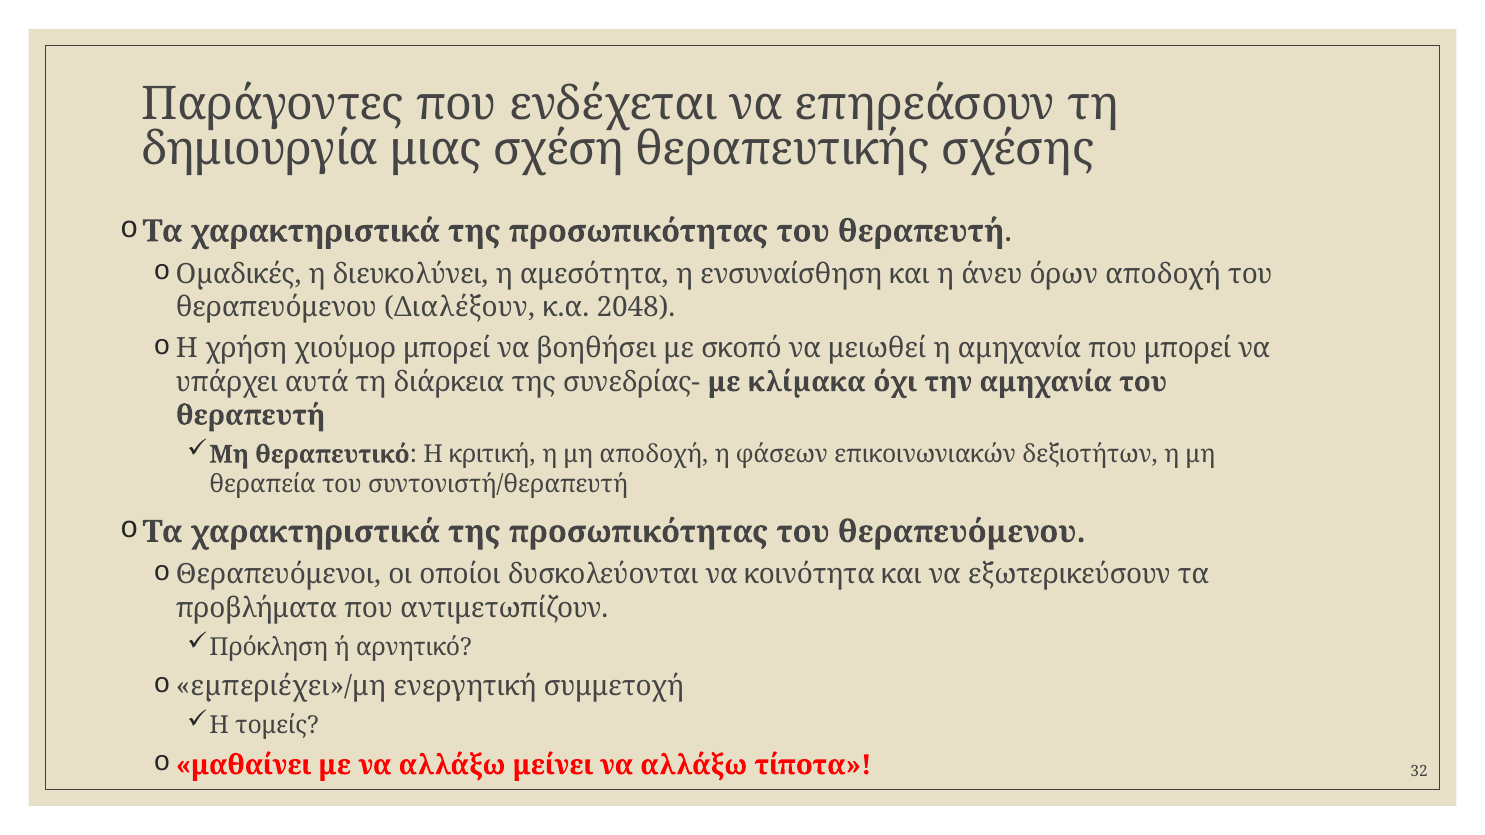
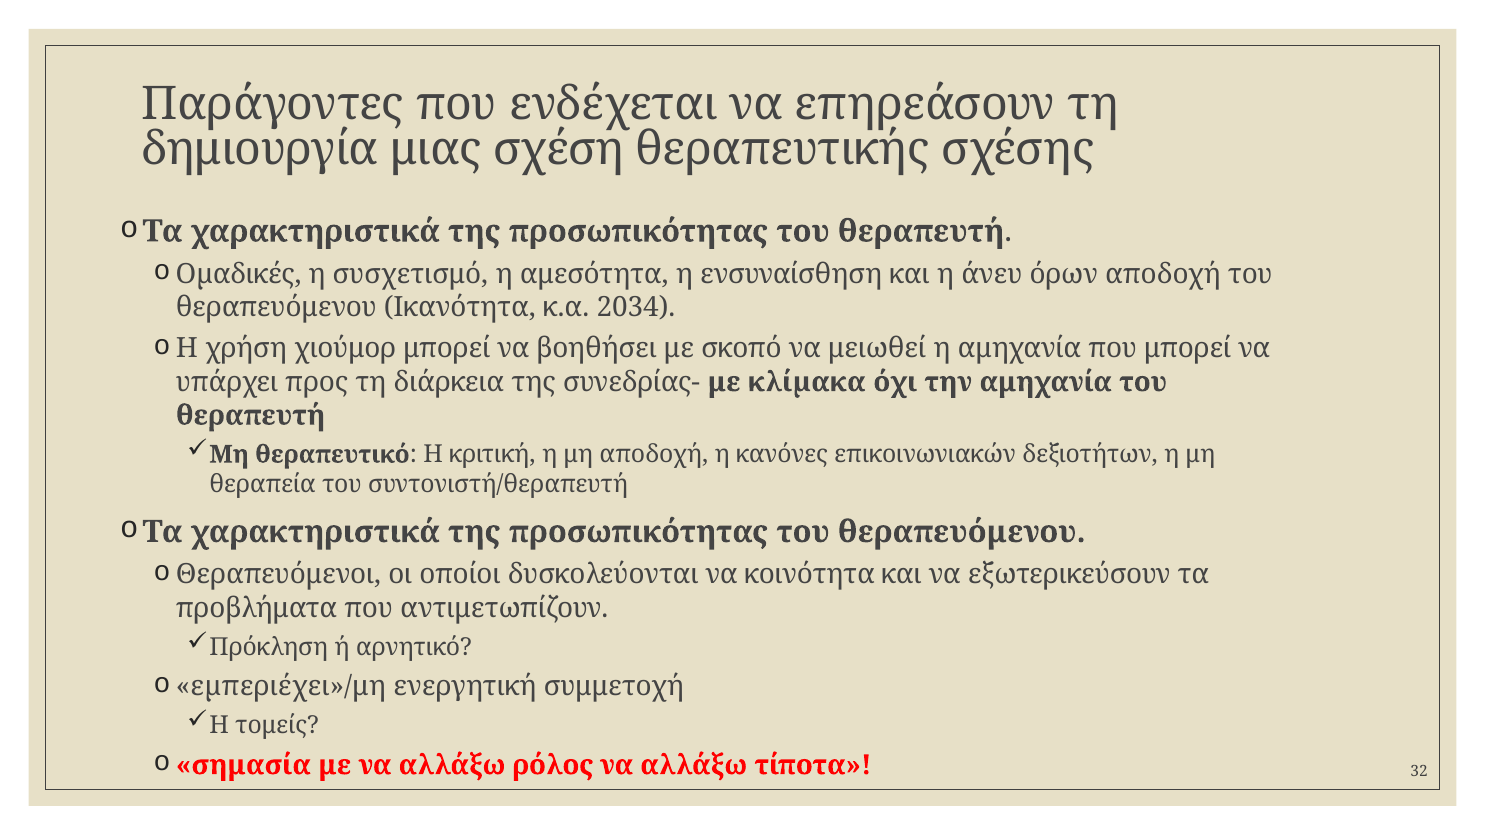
διευκολύνει: διευκολύνει -> συσχετισμό
Διαλέξουν: Διαλέξουν -> Ικανότητα
2048: 2048 -> 2034
αυτά: αυτά -> προς
φάσεων: φάσεων -> κανόνες
μαθαίνει: μαθαίνει -> σημασία
μείνει: μείνει -> ρόλος
